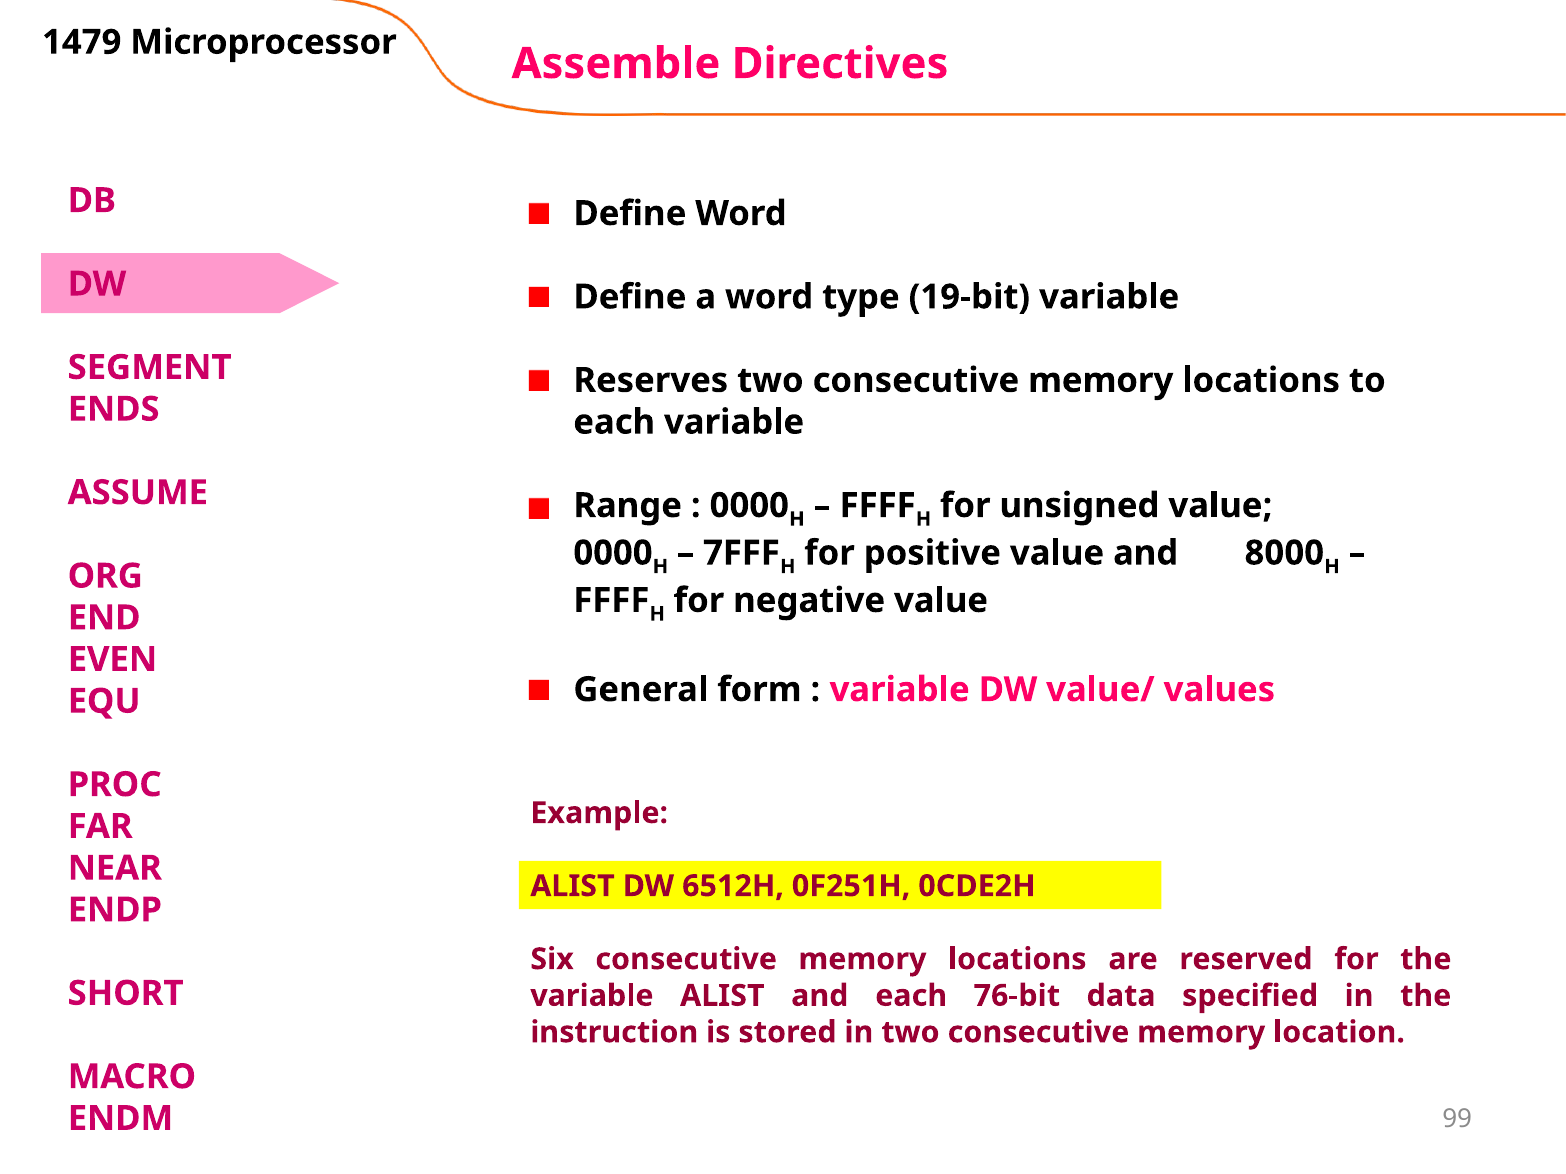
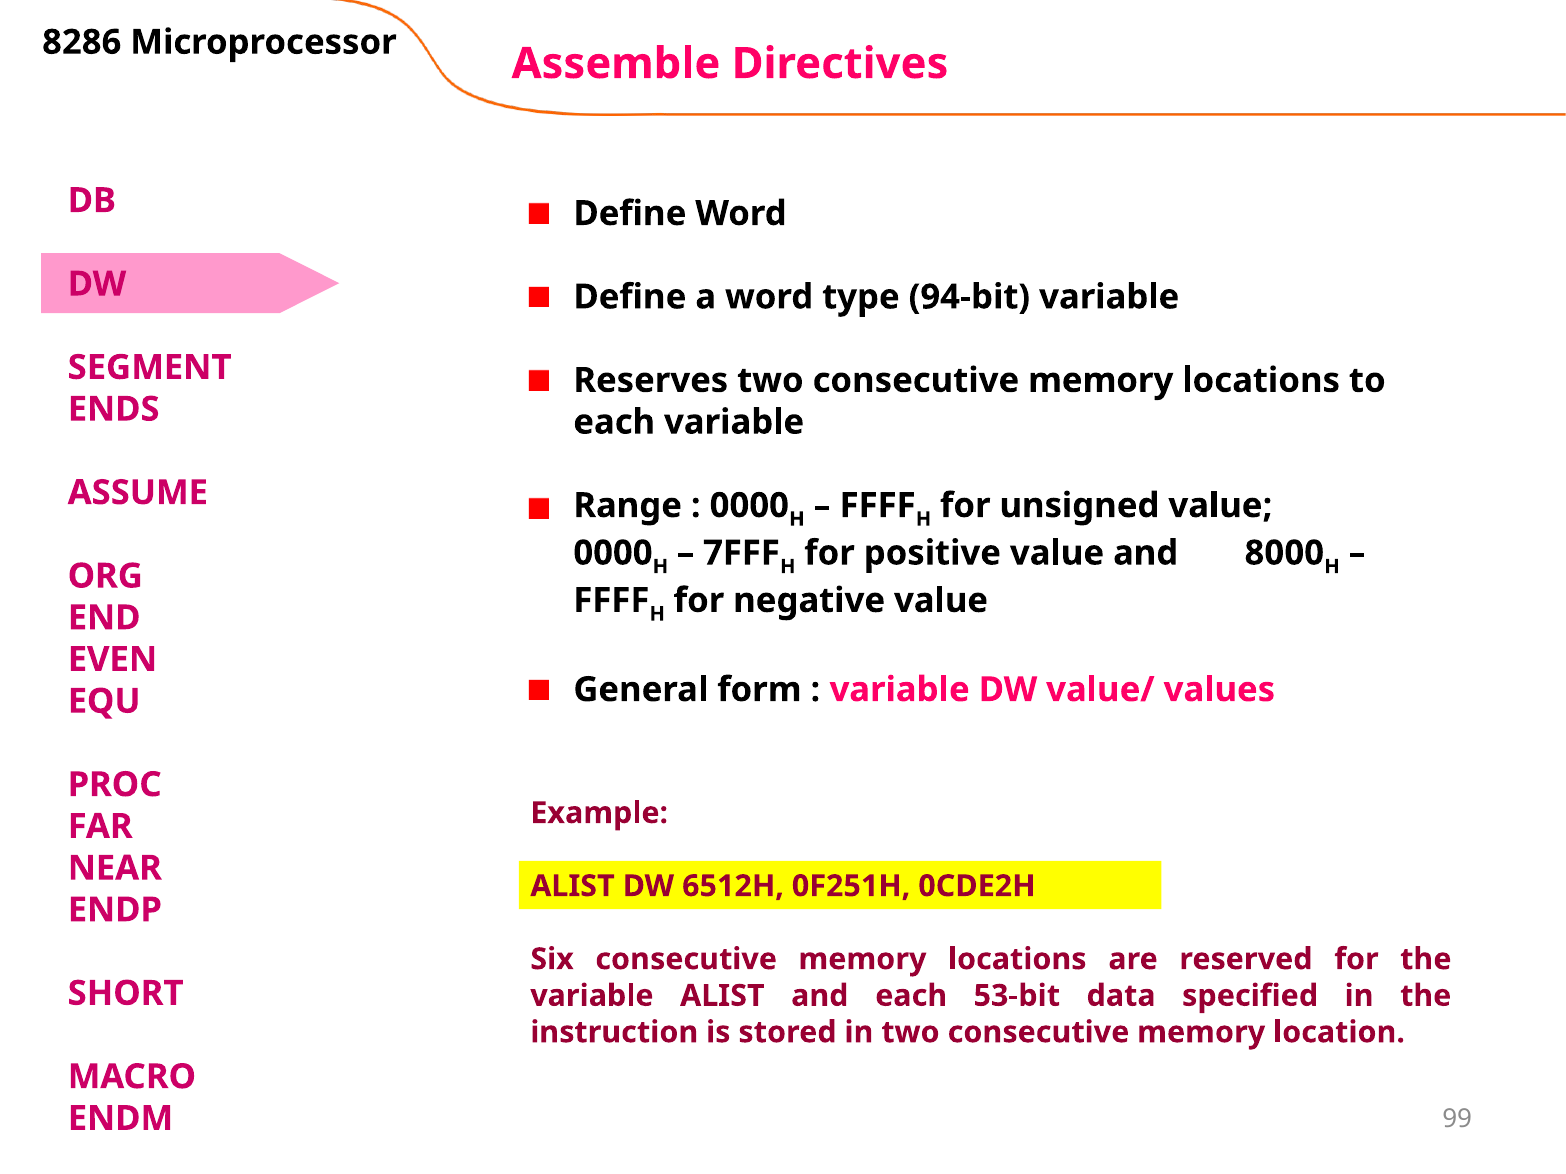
1479: 1479 -> 8286
19-bit: 19-bit -> 94-bit
76-bit: 76-bit -> 53-bit
